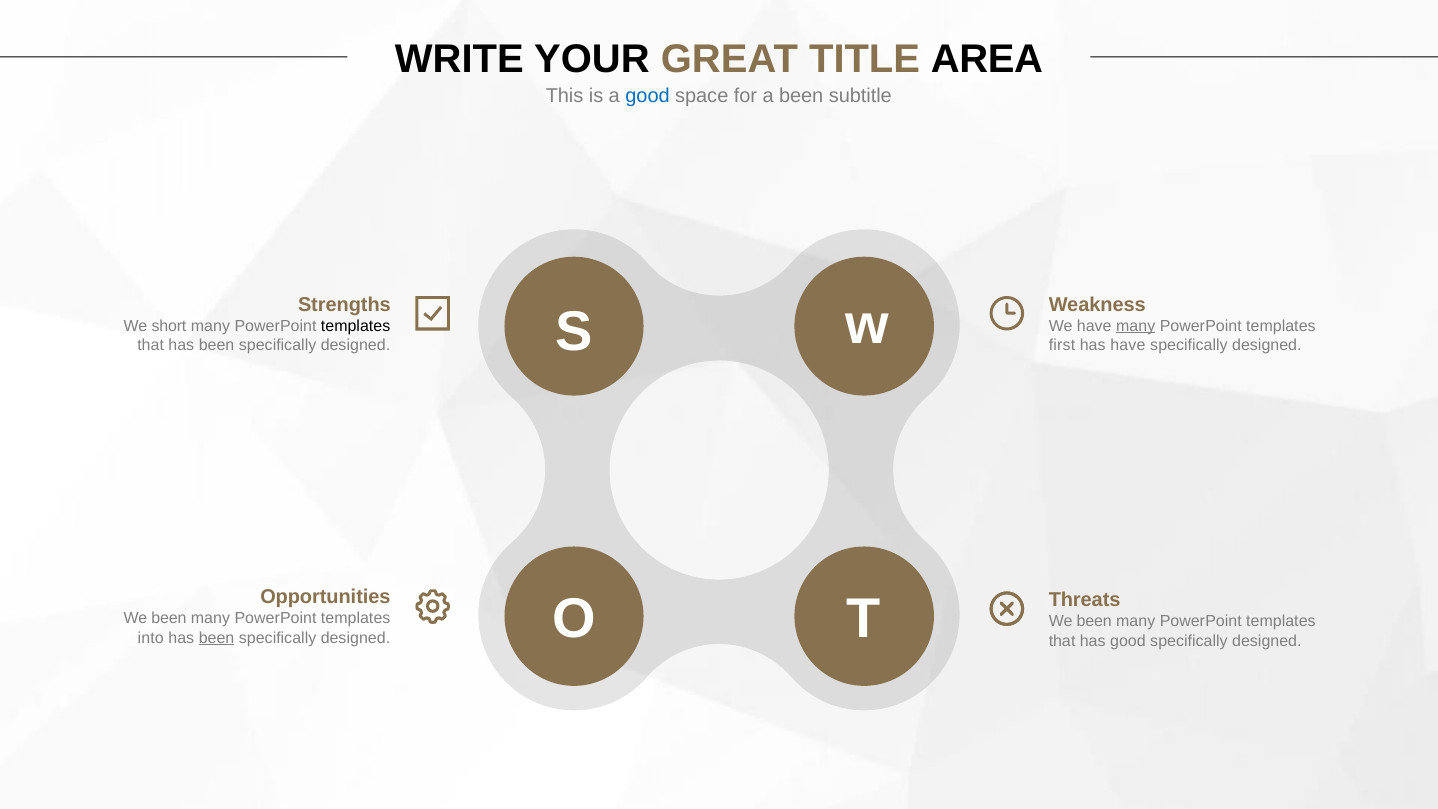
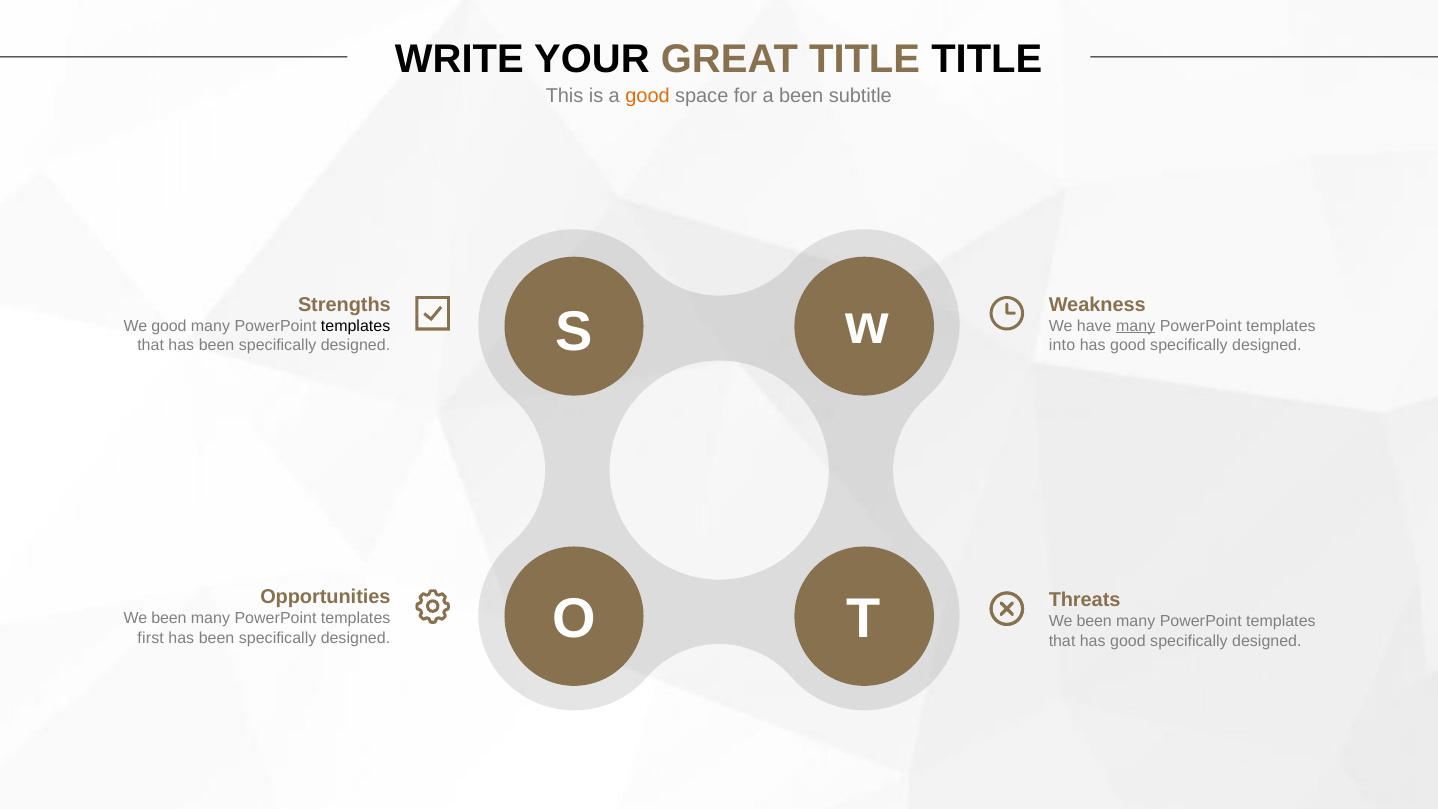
TITLE AREA: AREA -> TITLE
good at (648, 96) colour: blue -> orange
We short: short -> good
first: first -> into
have at (1128, 345): have -> good
into: into -> first
been at (217, 637) underline: present -> none
